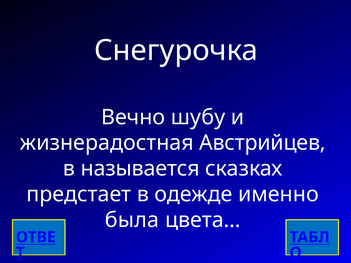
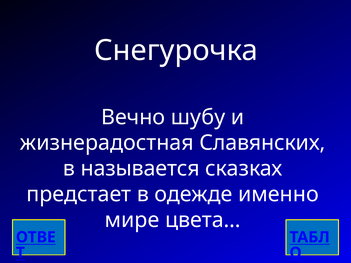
Австрийцев: Австрийцев -> Славянских
была: была -> мире
